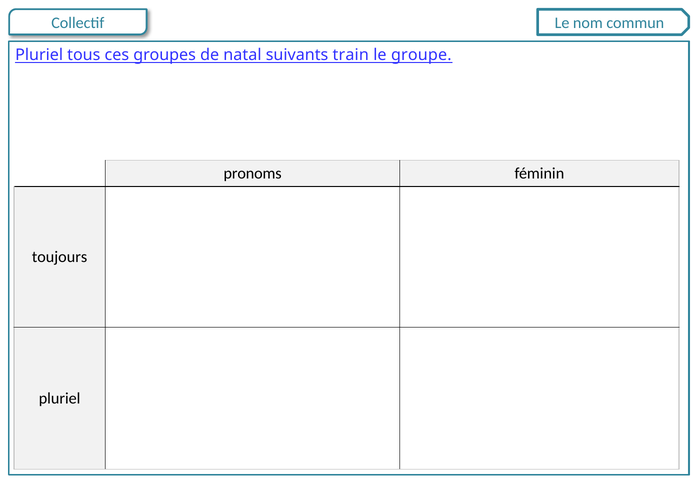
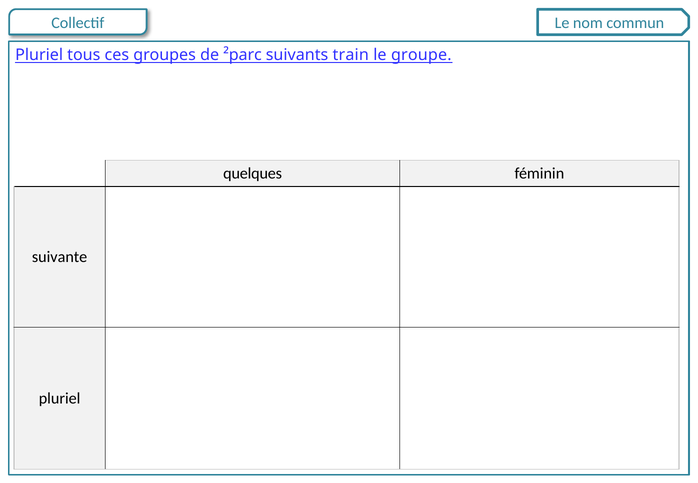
natal: natal -> ²parc
pronoms: pronoms -> quelques
toujours: toujours -> suivante
